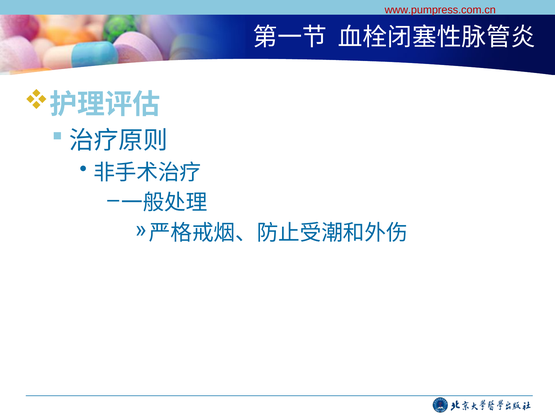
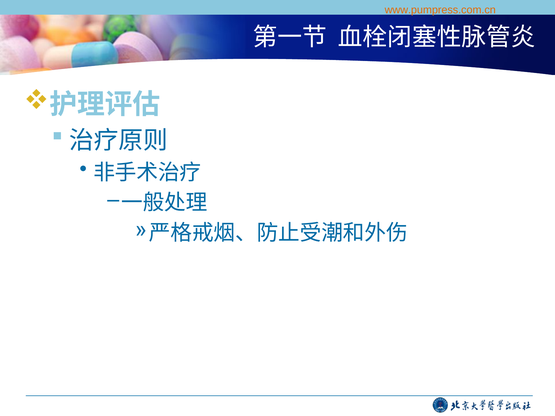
www.pumpress.com.cn colour: red -> orange
